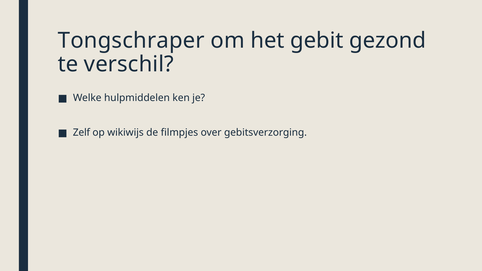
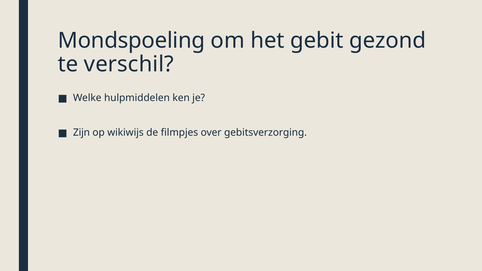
Tongschraper: Tongschraper -> Mondspoeling
Zelf: Zelf -> Zijn
